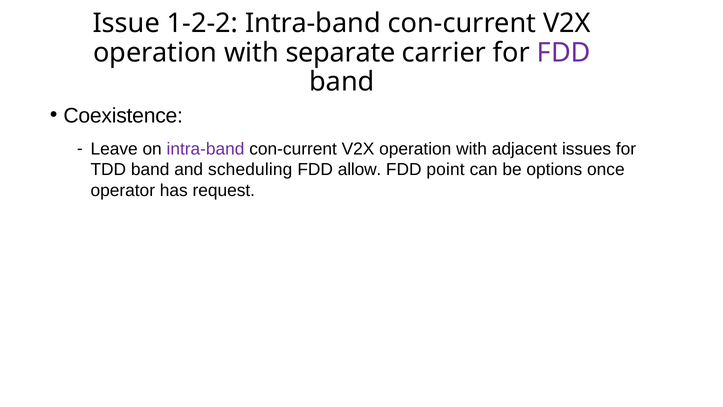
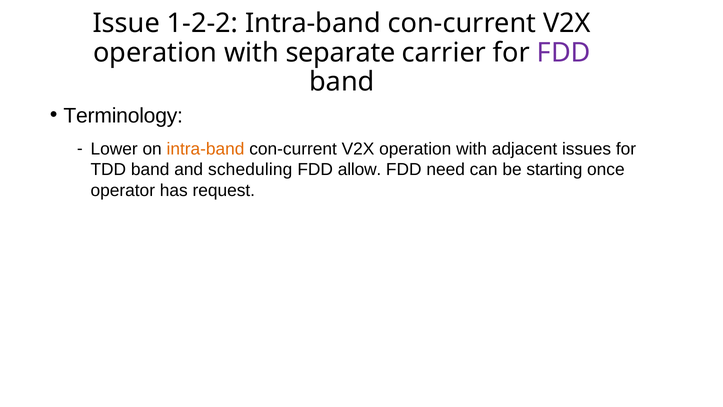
Coexistence: Coexistence -> Terminology
Leave: Leave -> Lower
intra-band at (206, 149) colour: purple -> orange
point: point -> need
options: options -> starting
